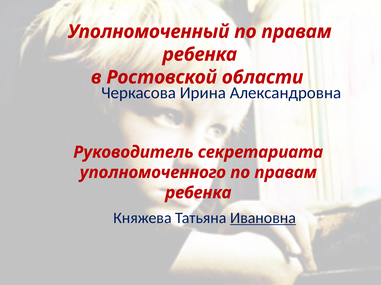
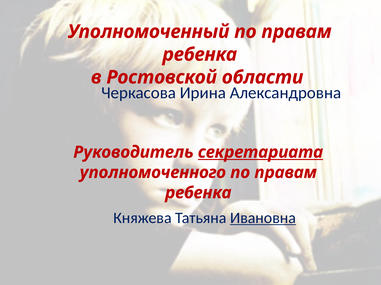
секретариата underline: none -> present
